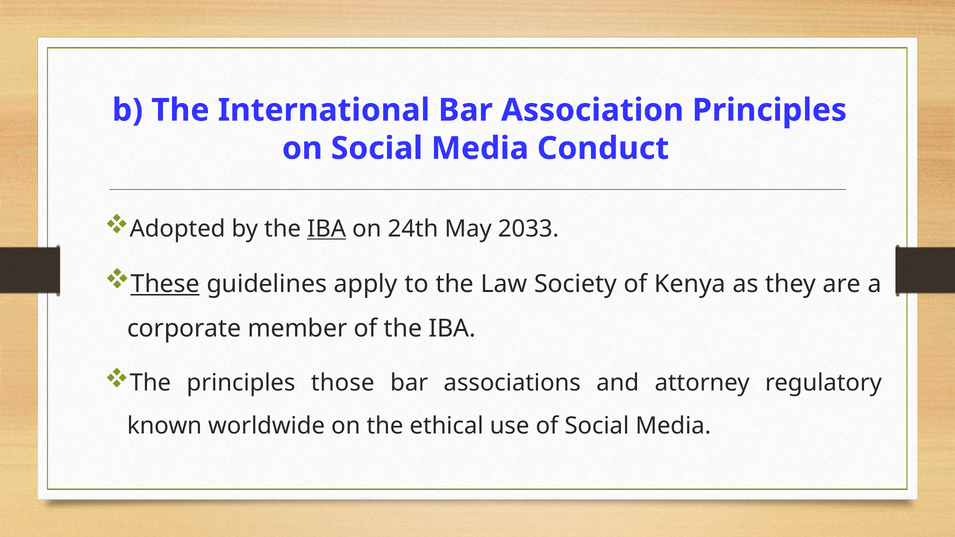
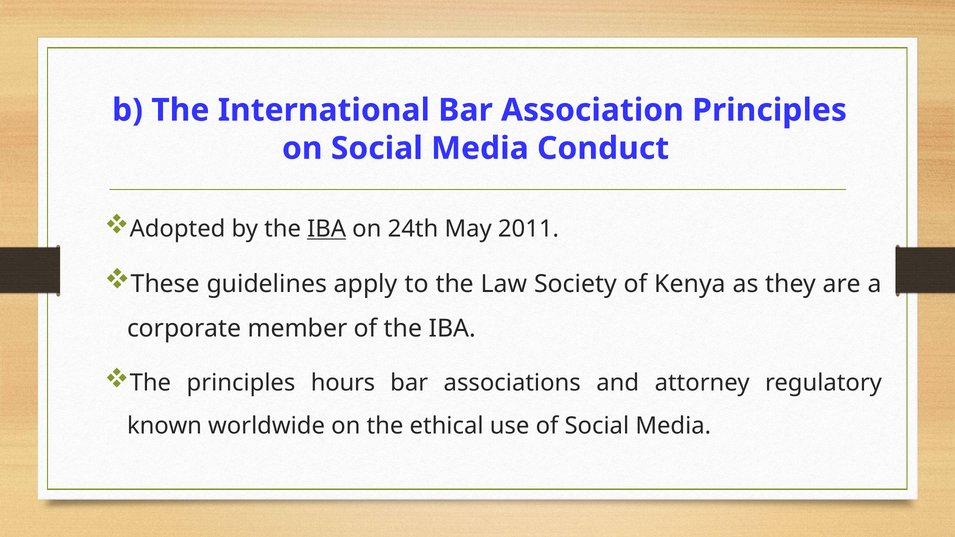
2033: 2033 -> 2011
These underline: present -> none
those: those -> hours
